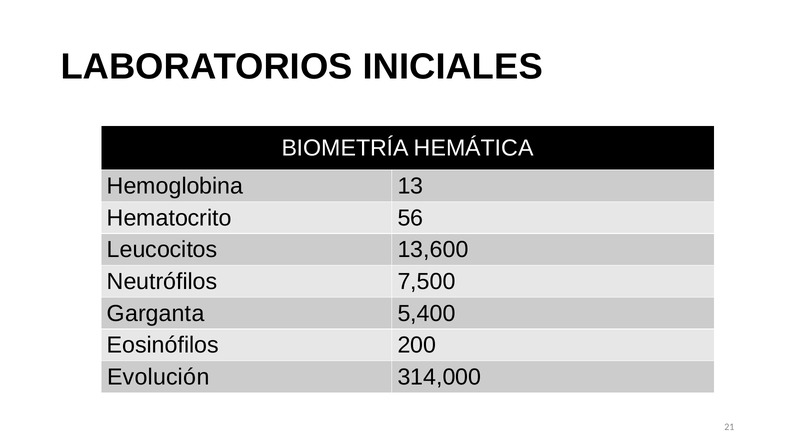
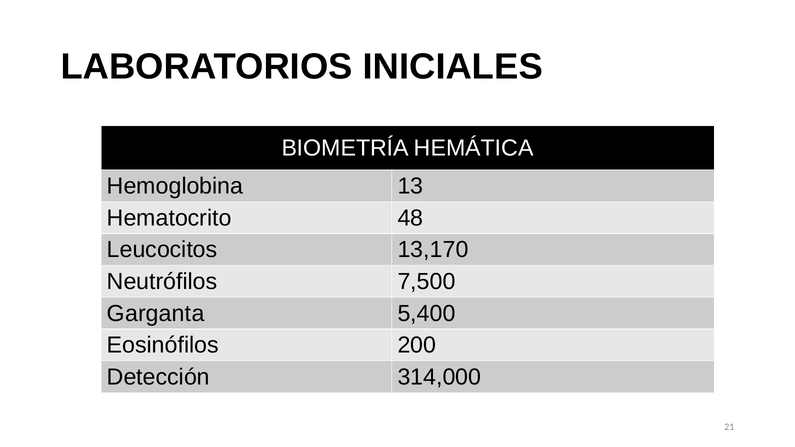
56: 56 -> 48
13,600: 13,600 -> 13,170
Evolución: Evolución -> Detección
